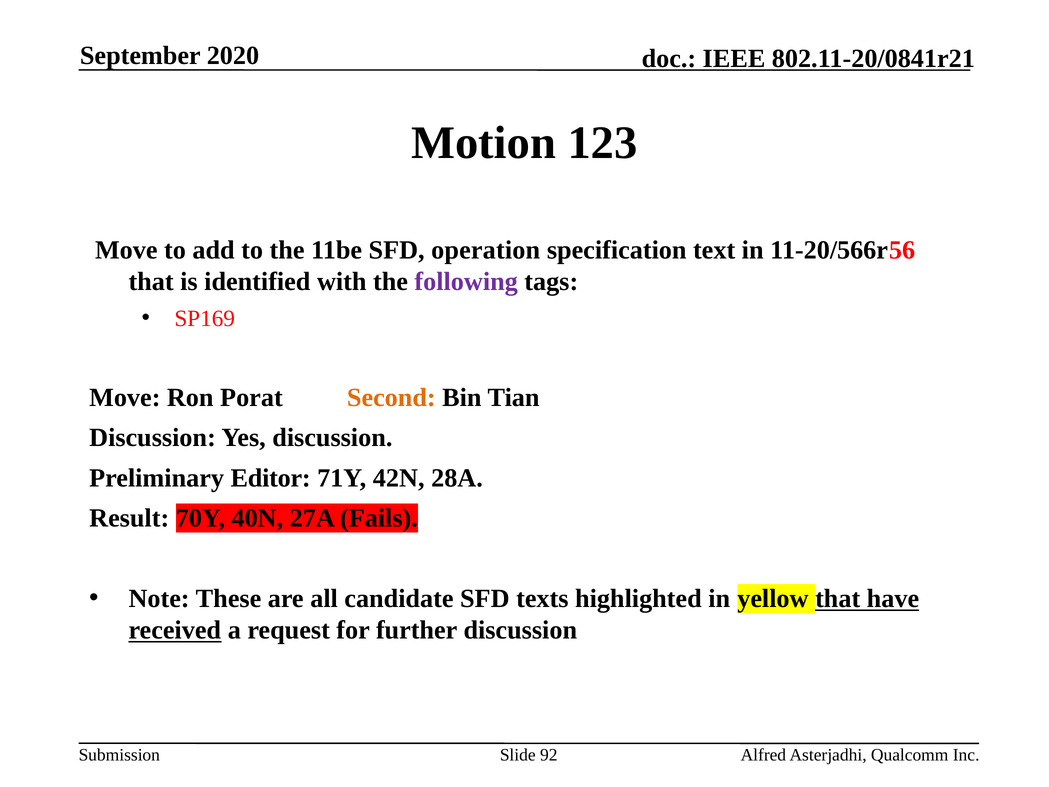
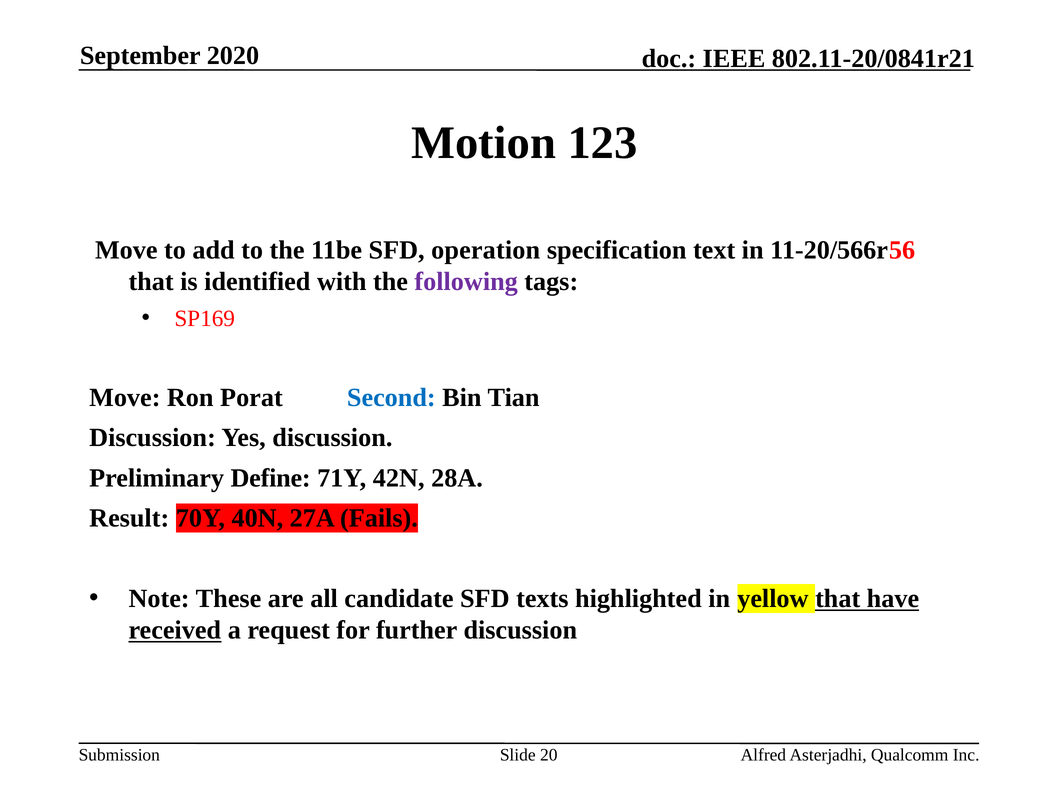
Second colour: orange -> blue
Editor: Editor -> Define
92: 92 -> 20
